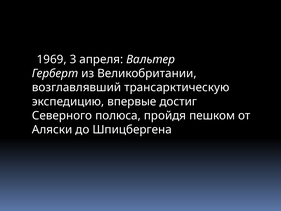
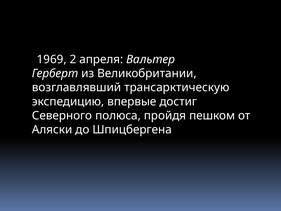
3: 3 -> 2
